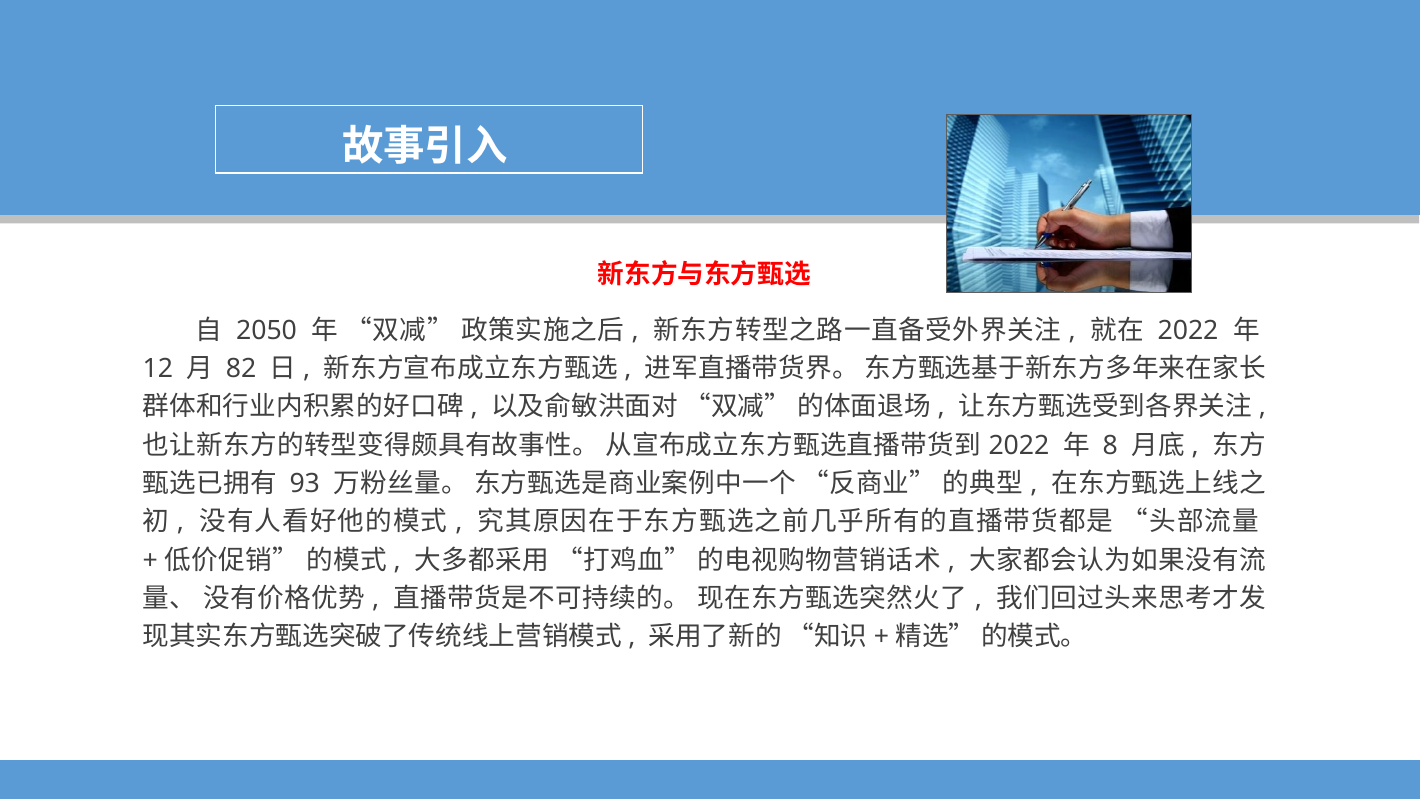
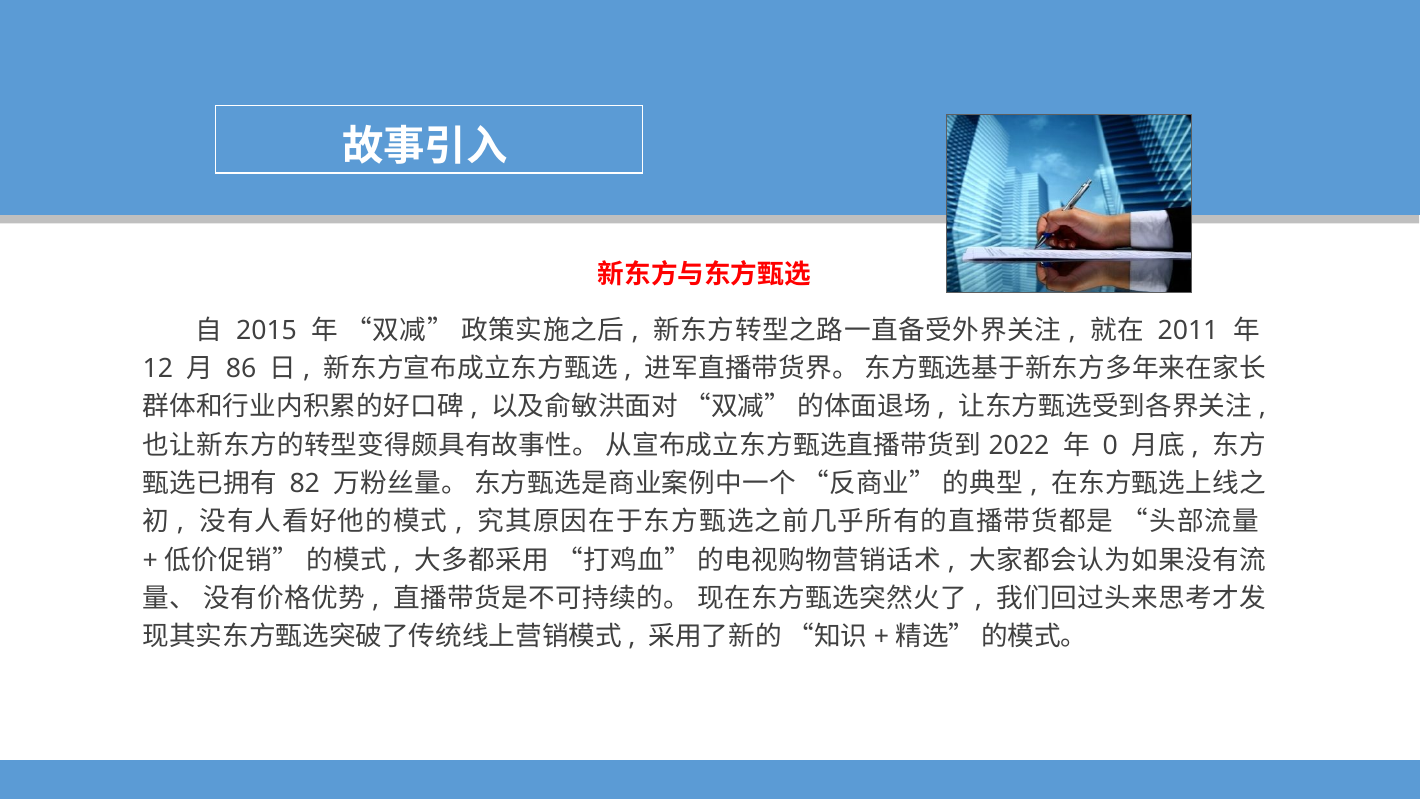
2050: 2050 -> 2015
2022 at (1188, 330): 2022 -> 2011
82: 82 -> 86
8: 8 -> 0
93: 93 -> 82
